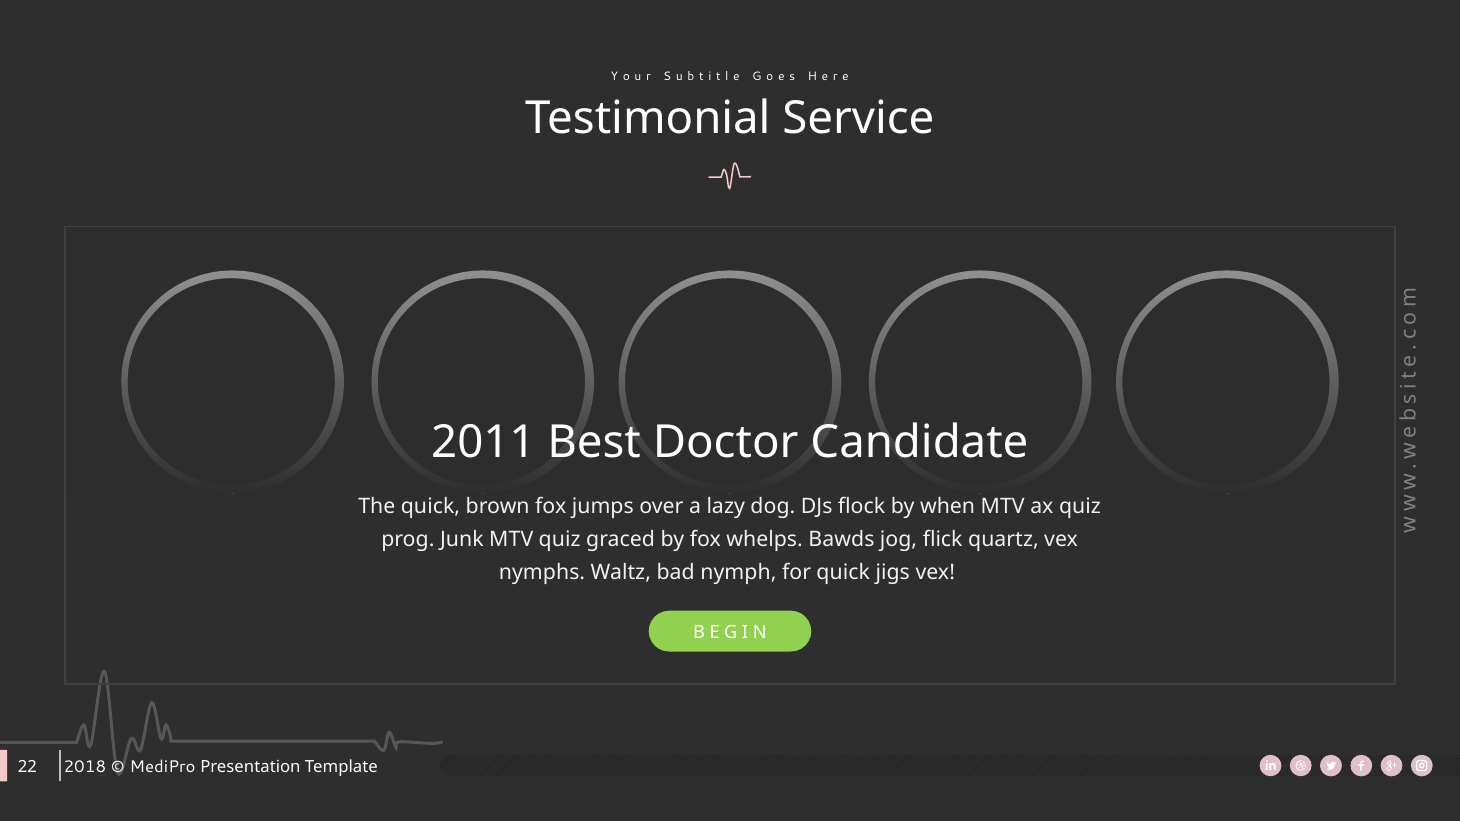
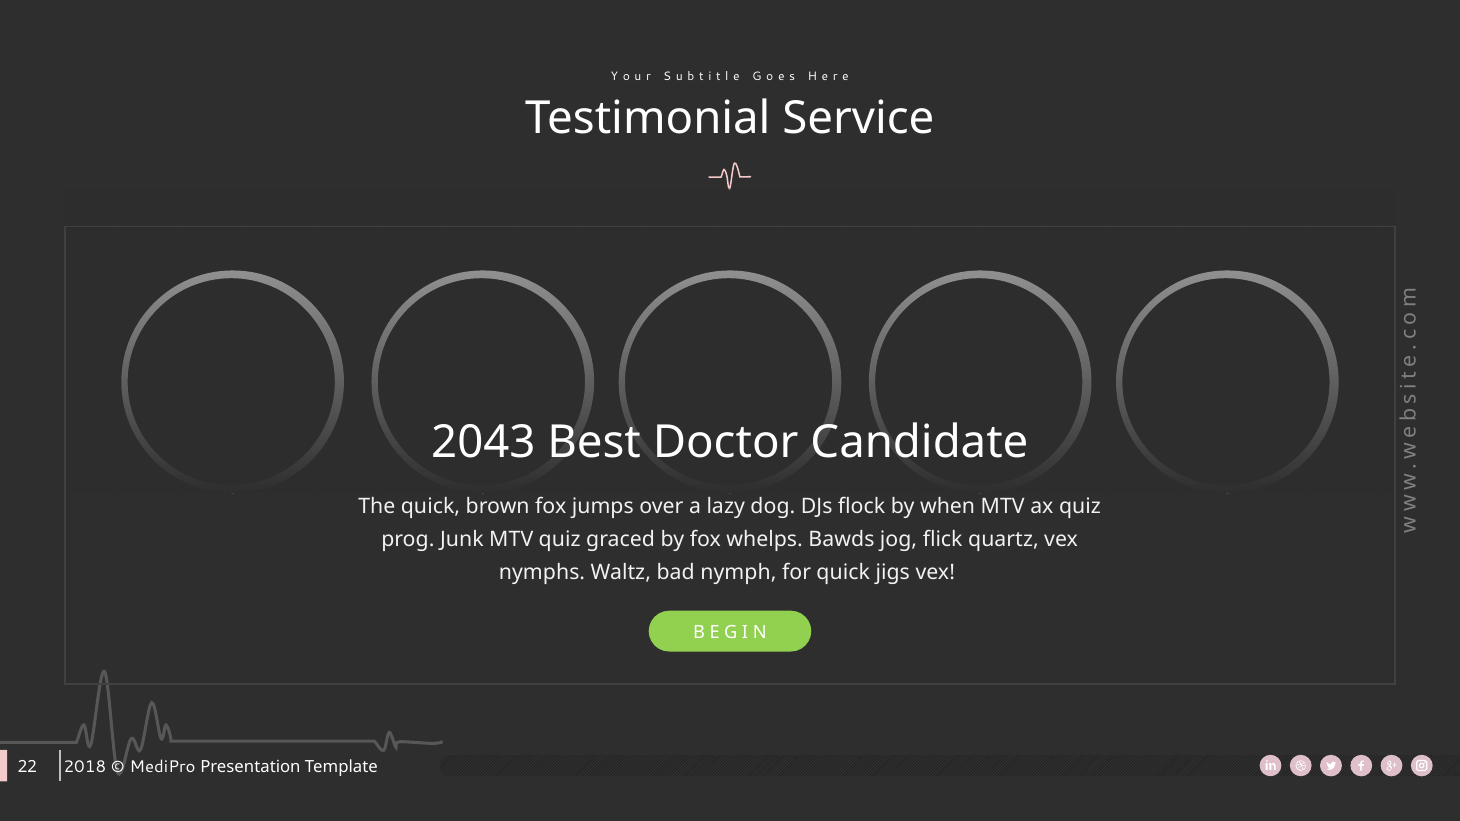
2011: 2011 -> 2043
